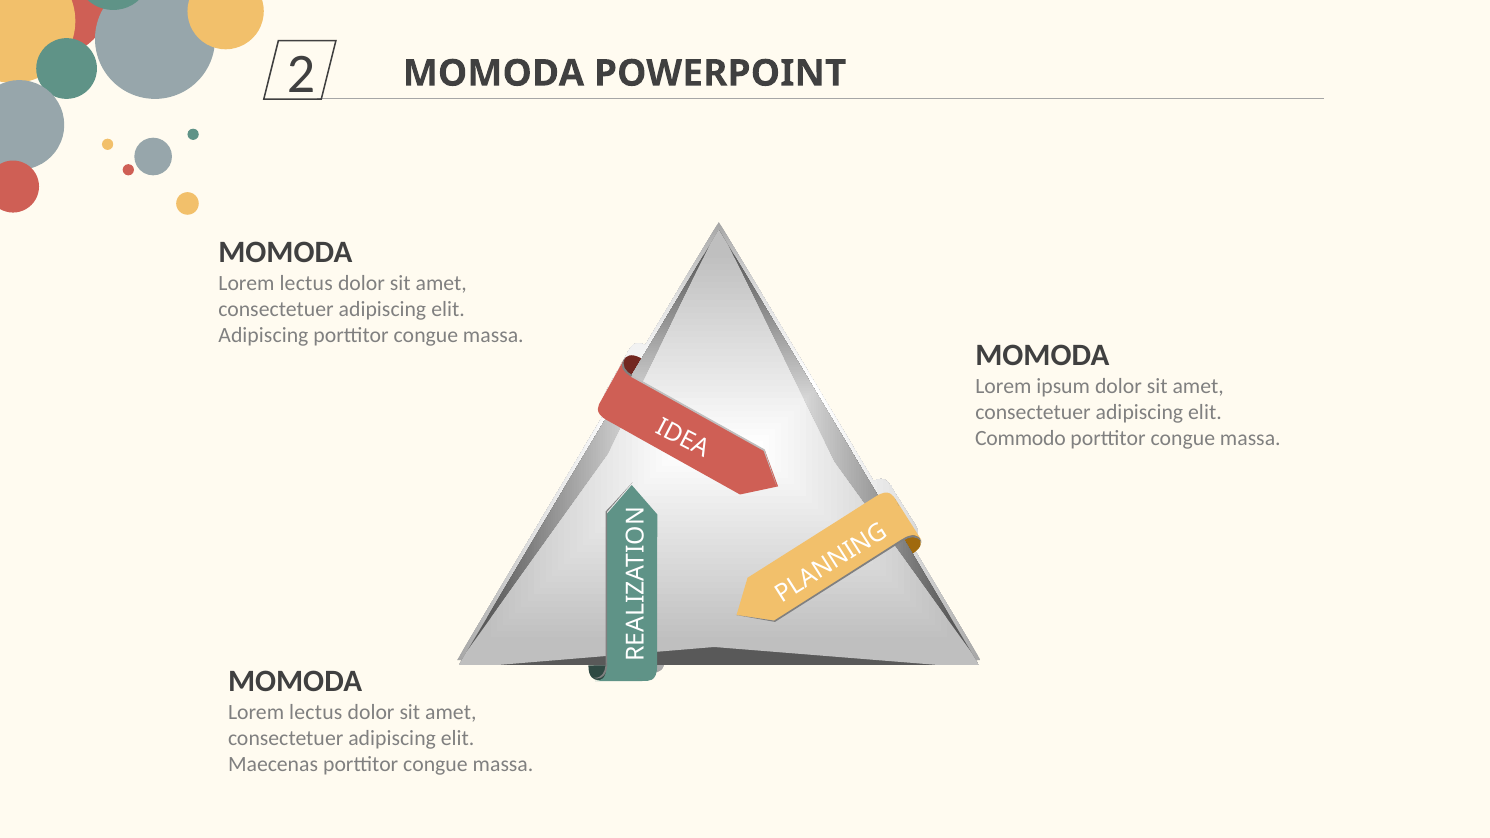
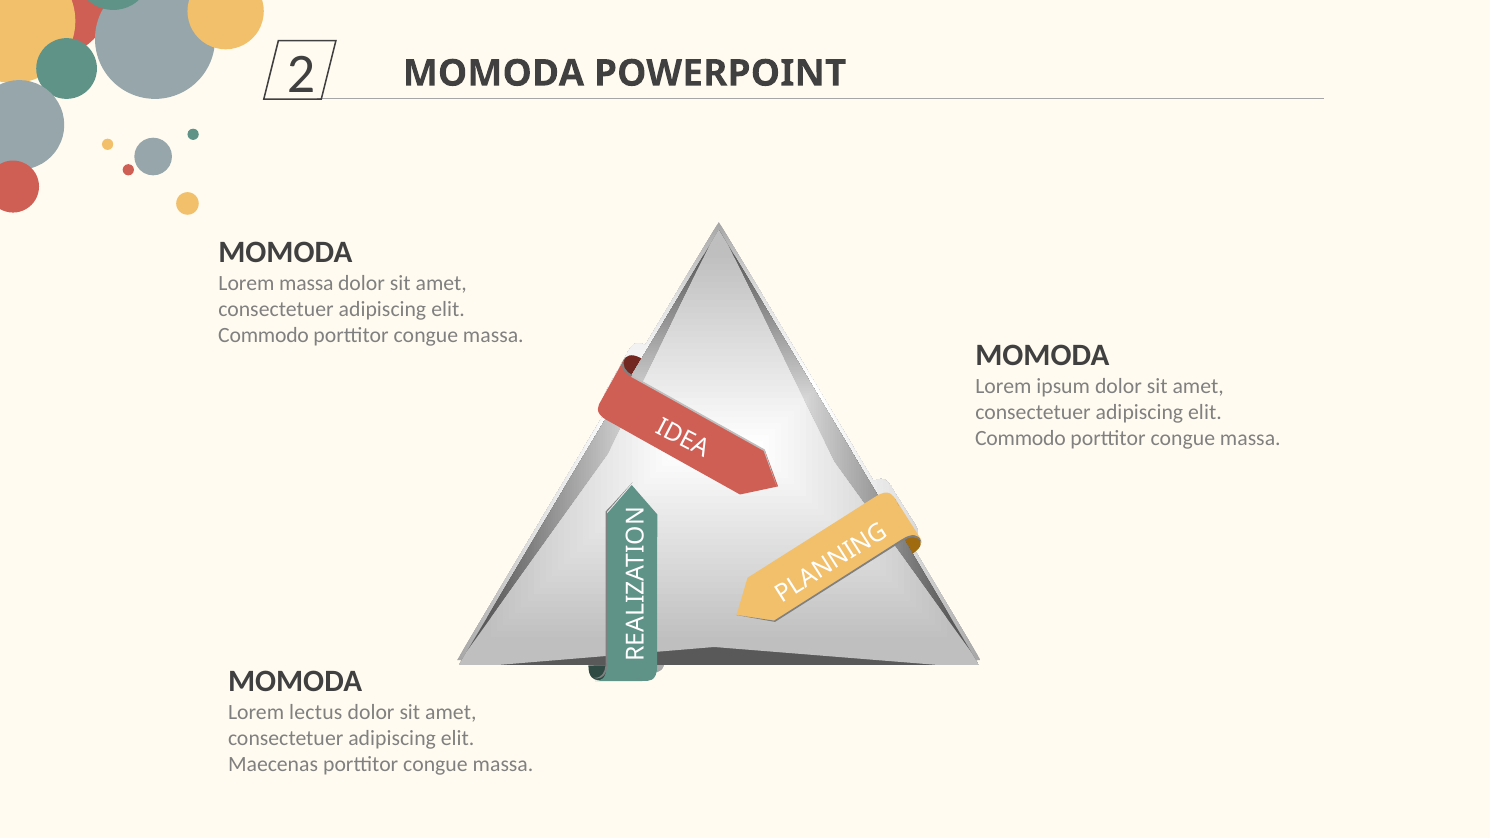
lectus at (306, 283): lectus -> massa
Adipiscing at (263, 336): Adipiscing -> Commodo
